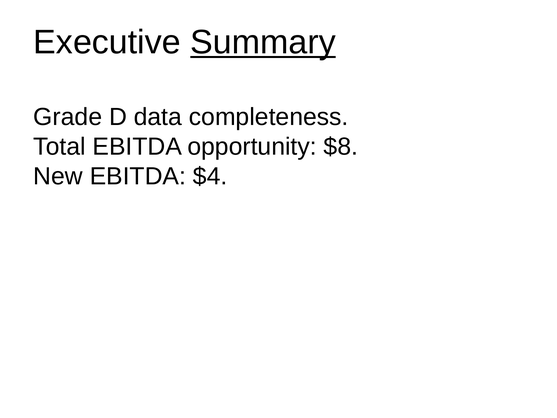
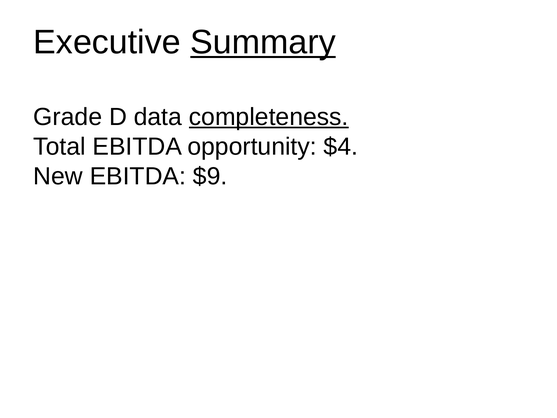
completeness underline: none -> present
$8: $8 -> $4
$4: $4 -> $9
